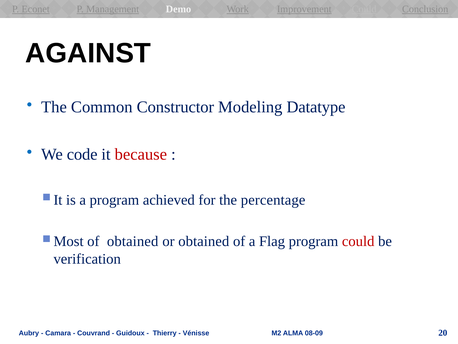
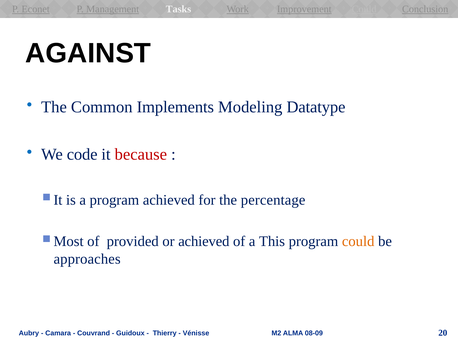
Demo: Demo -> Tasks
Constructor: Constructor -> Implements
of obtained: obtained -> provided
or obtained: obtained -> achieved
Flag: Flag -> This
could at (358, 241) colour: red -> orange
verification: verification -> approaches
